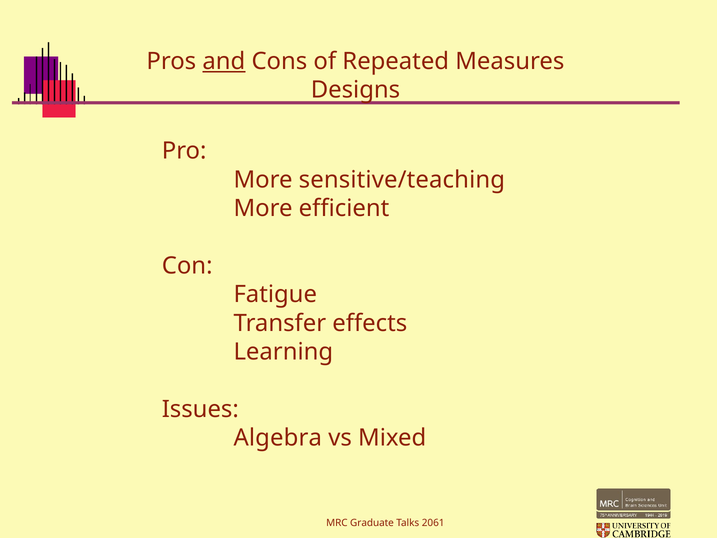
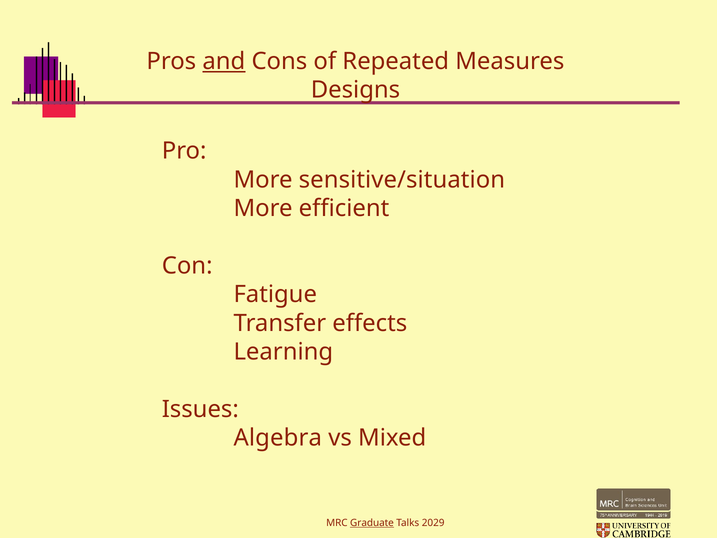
sensitive/teaching: sensitive/teaching -> sensitive/situation
Graduate underline: none -> present
2061: 2061 -> 2029
